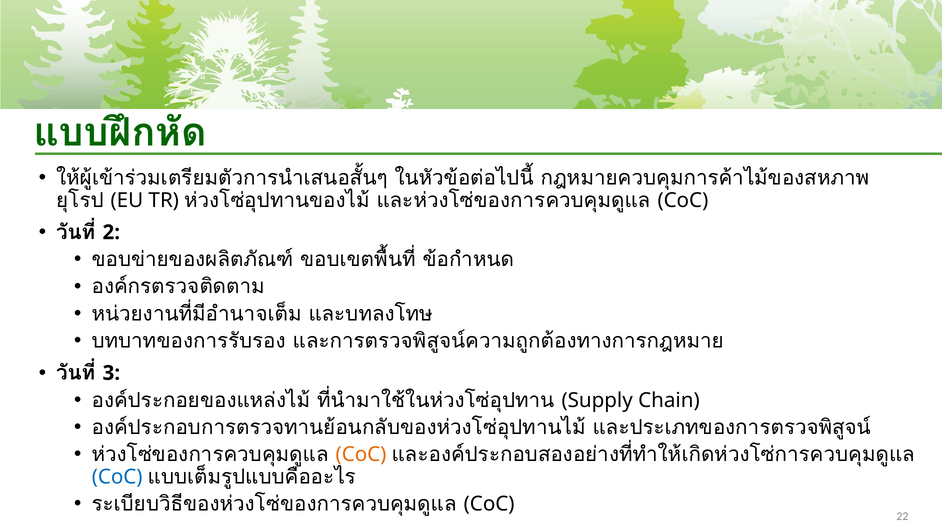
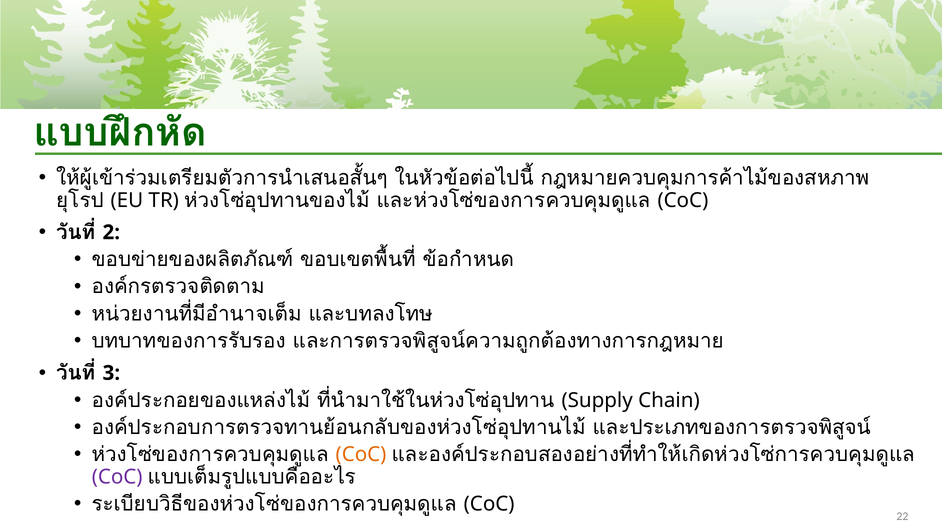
CoC at (117, 477) colour: blue -> purple
